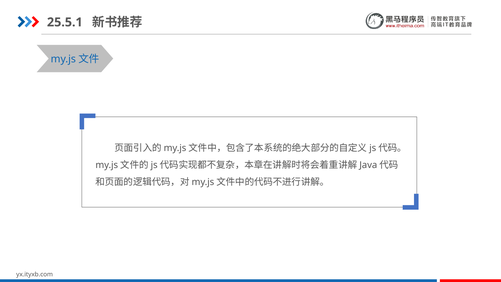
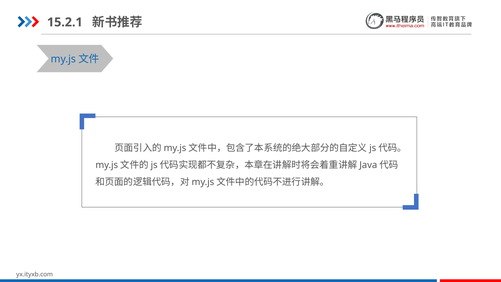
25.5.1: 25.5.1 -> 15.2.1
